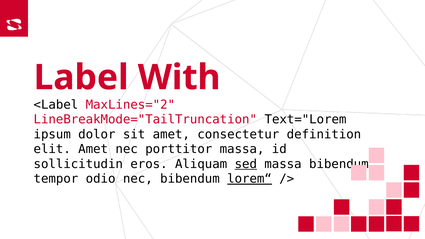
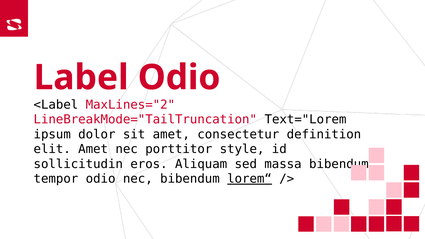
With at (179, 78): With -> Odio
porttitor massa: massa -> style
sed underline: present -> none
